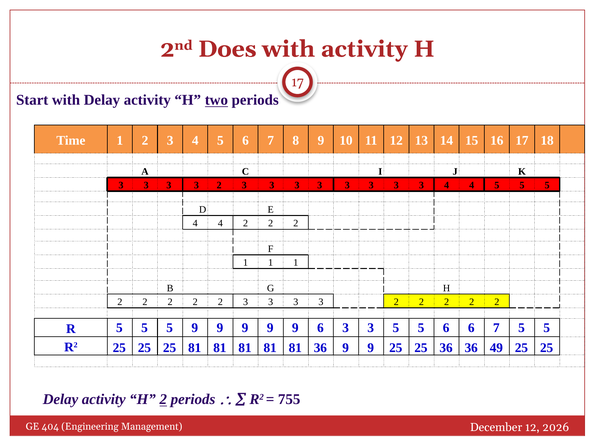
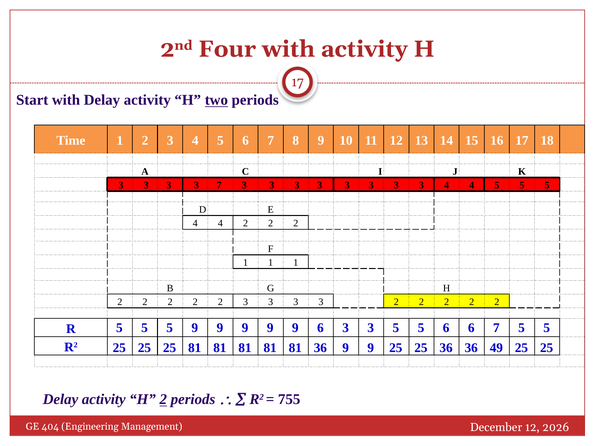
Does: Does -> Four
2 at (219, 185): 2 -> 7
